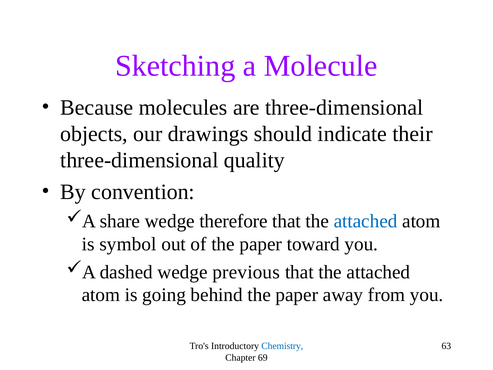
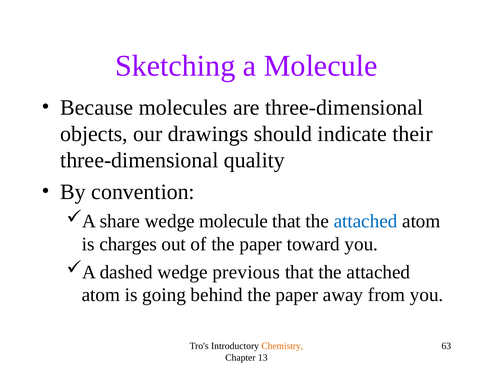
wedge therefore: therefore -> molecule
symbol: symbol -> charges
Chemistry colour: blue -> orange
69: 69 -> 13
